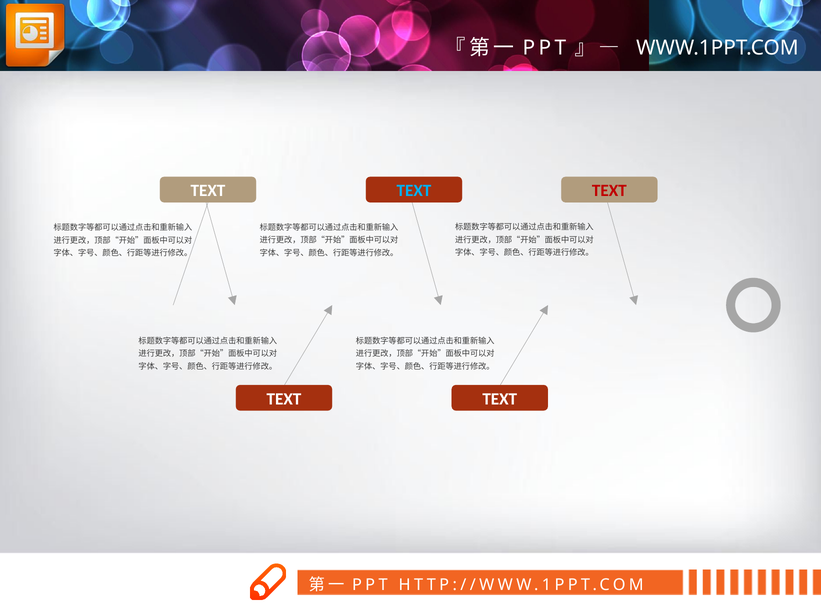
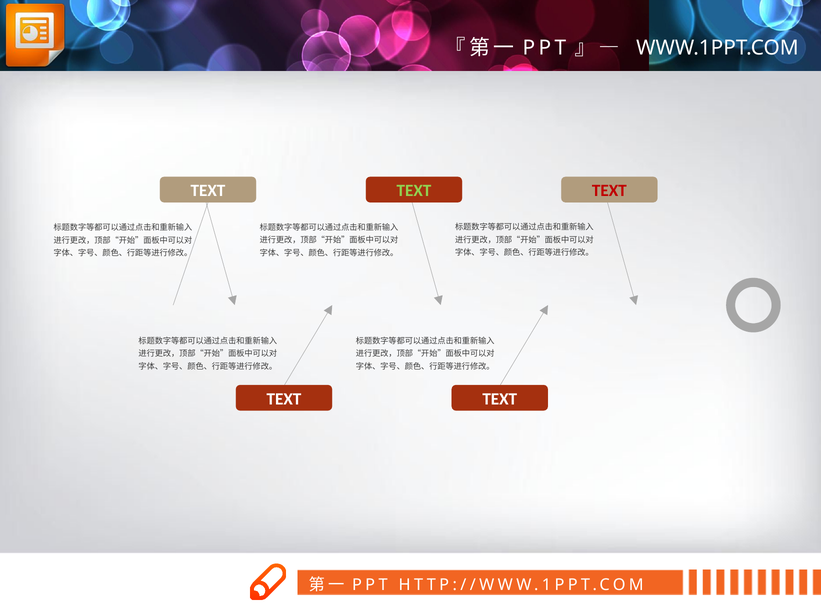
TEXT at (414, 191) colour: light blue -> light green
